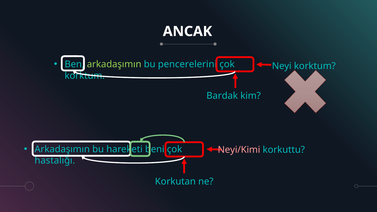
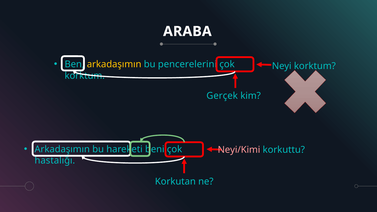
ANCAK: ANCAK -> ARABA
arkadaşımın at (114, 64) colour: light green -> yellow
Bardak: Bardak -> Gerçek
